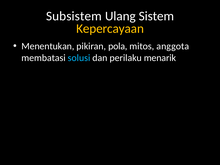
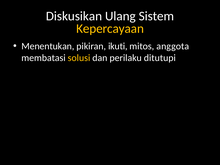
Subsistem: Subsistem -> Diskusikan
pola: pola -> ikuti
solusi colour: light blue -> yellow
menarik: menarik -> ditutupi
